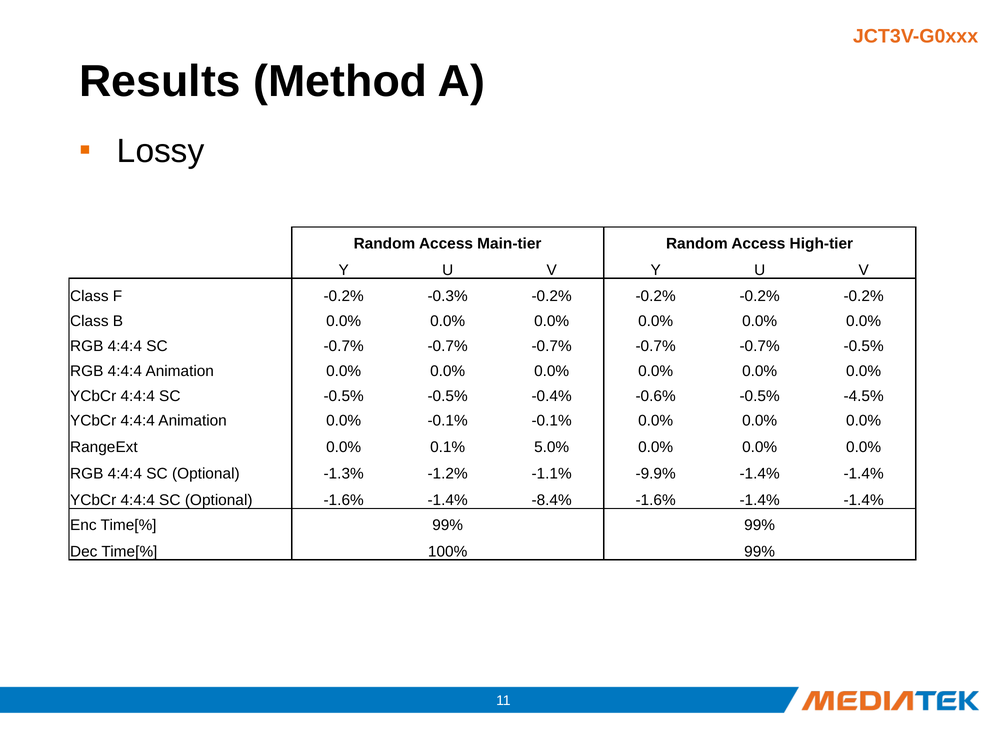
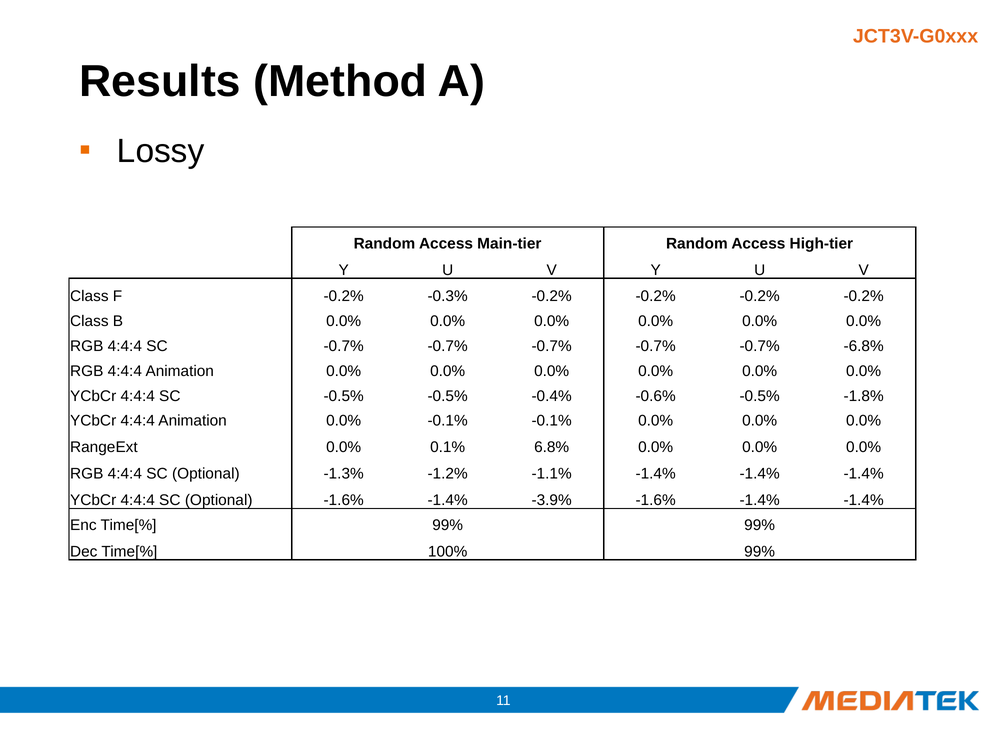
-0.7% -0.5%: -0.5% -> -6.8%
-4.5%: -4.5% -> -1.8%
5.0%: 5.0% -> 6.8%
-1.1% -9.9%: -9.9% -> -1.4%
-8.4%: -8.4% -> -3.9%
